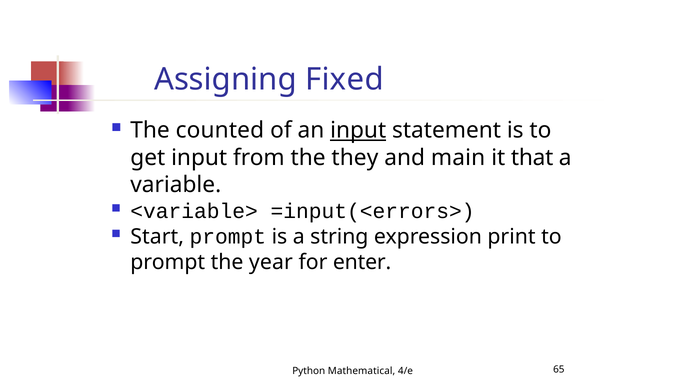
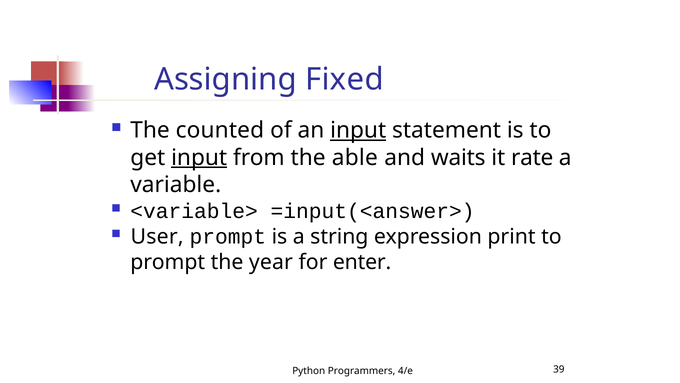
input at (199, 157) underline: none -> present
they: they -> able
main: main -> waits
that: that -> rate
=input(<errors>: =input(<errors> -> =input(<answer>
Start: Start -> User
Mathematical: Mathematical -> Programmers
65: 65 -> 39
